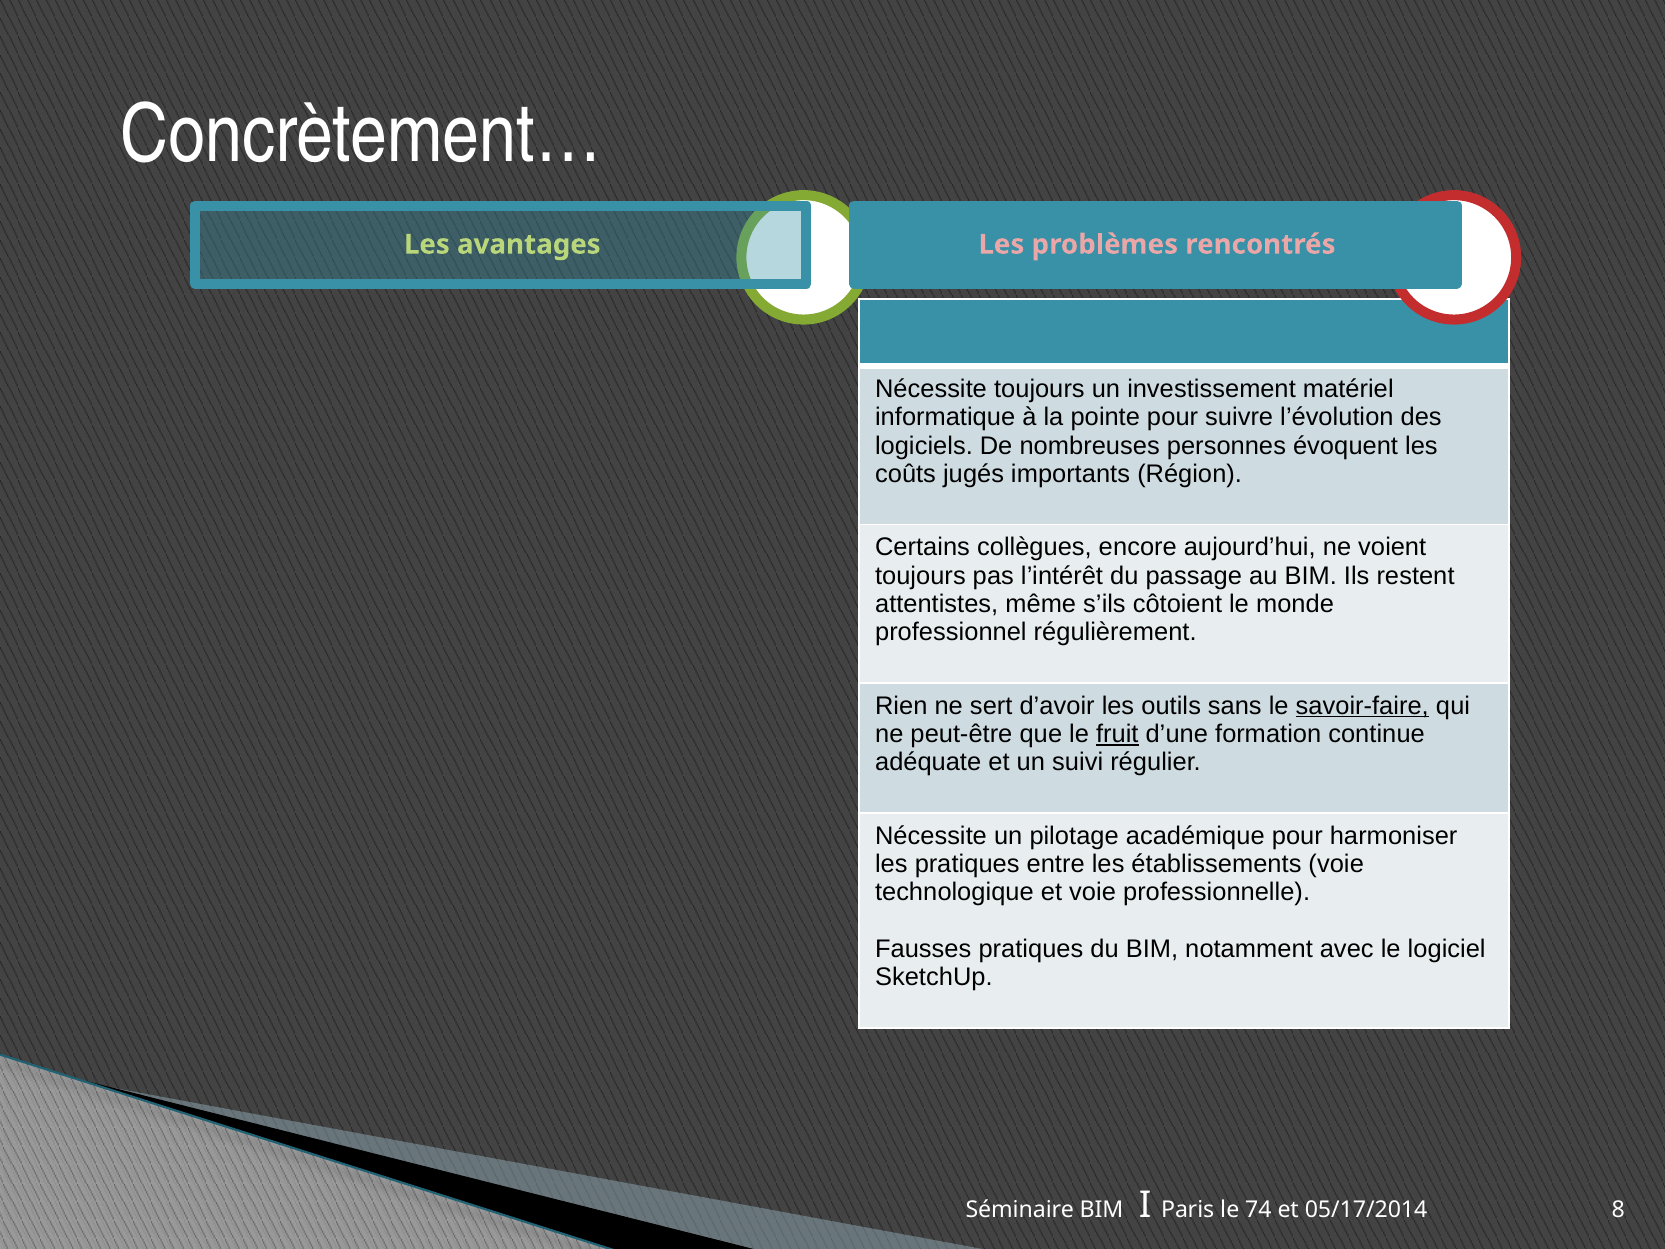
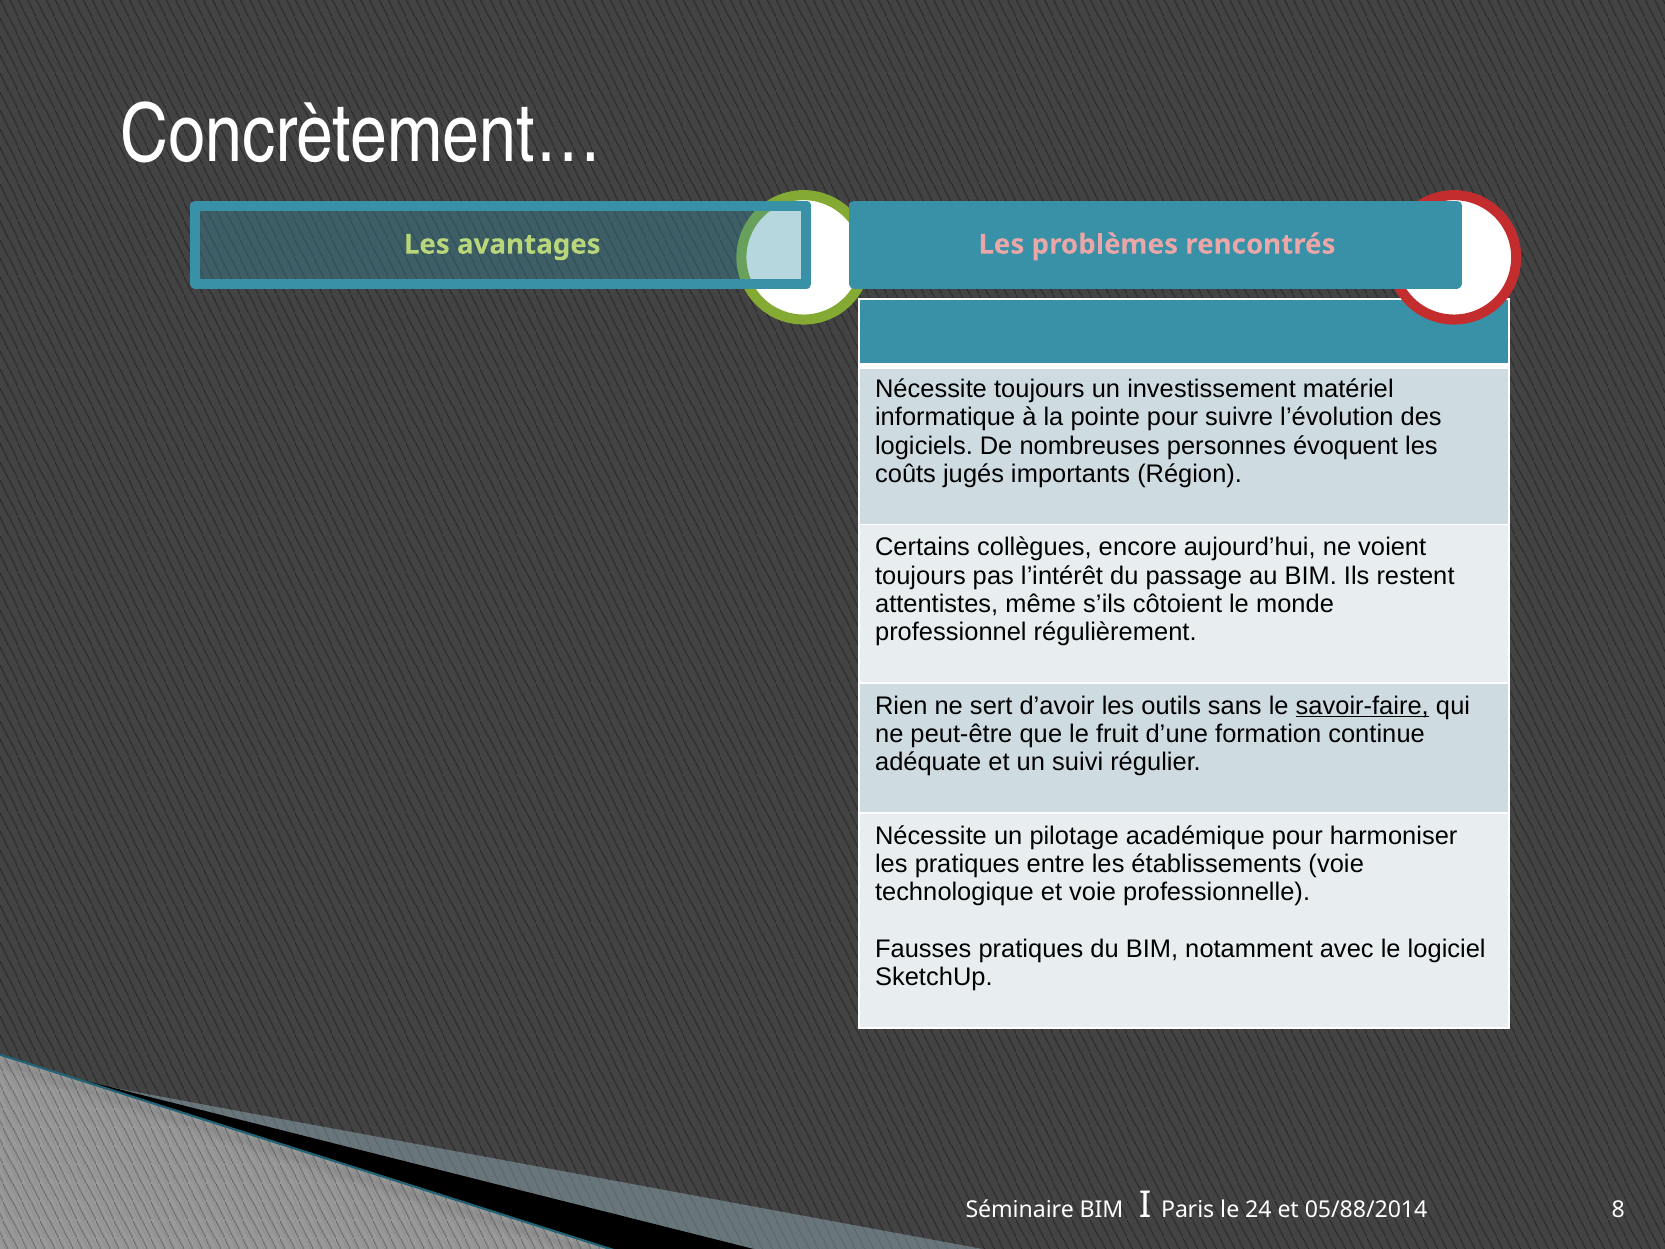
fruit underline: present -> none
74: 74 -> 24
05/17/2014: 05/17/2014 -> 05/88/2014
